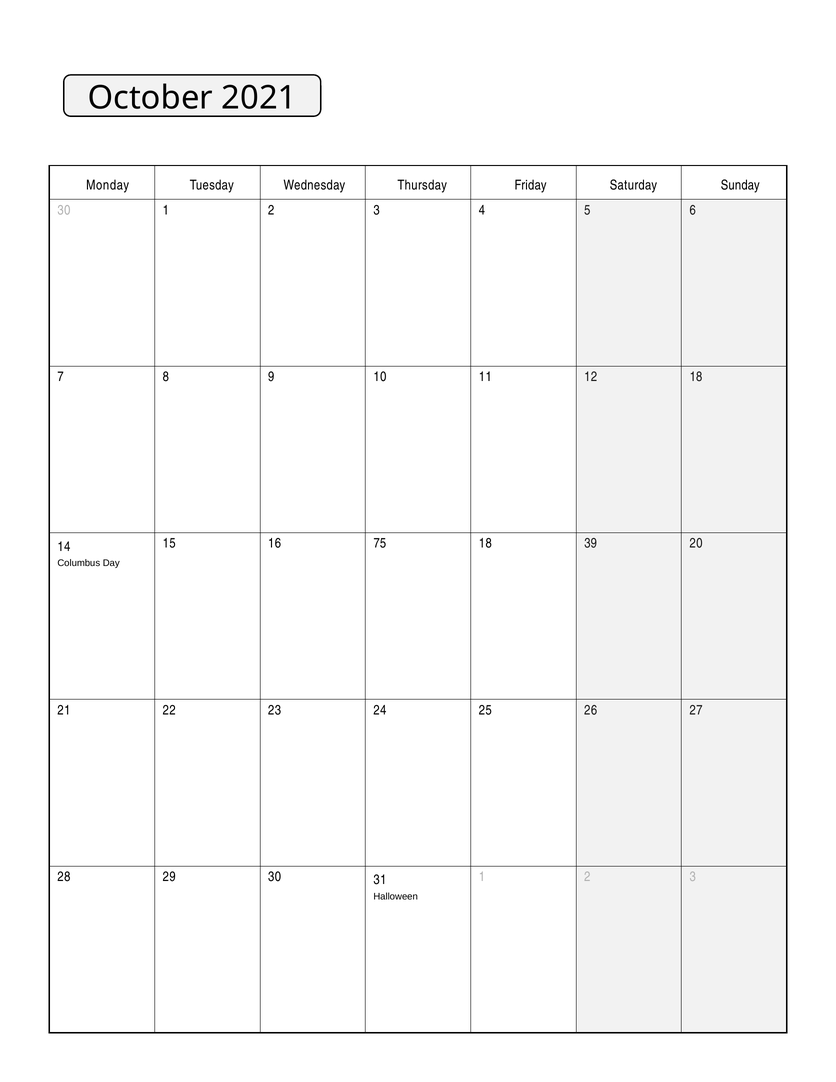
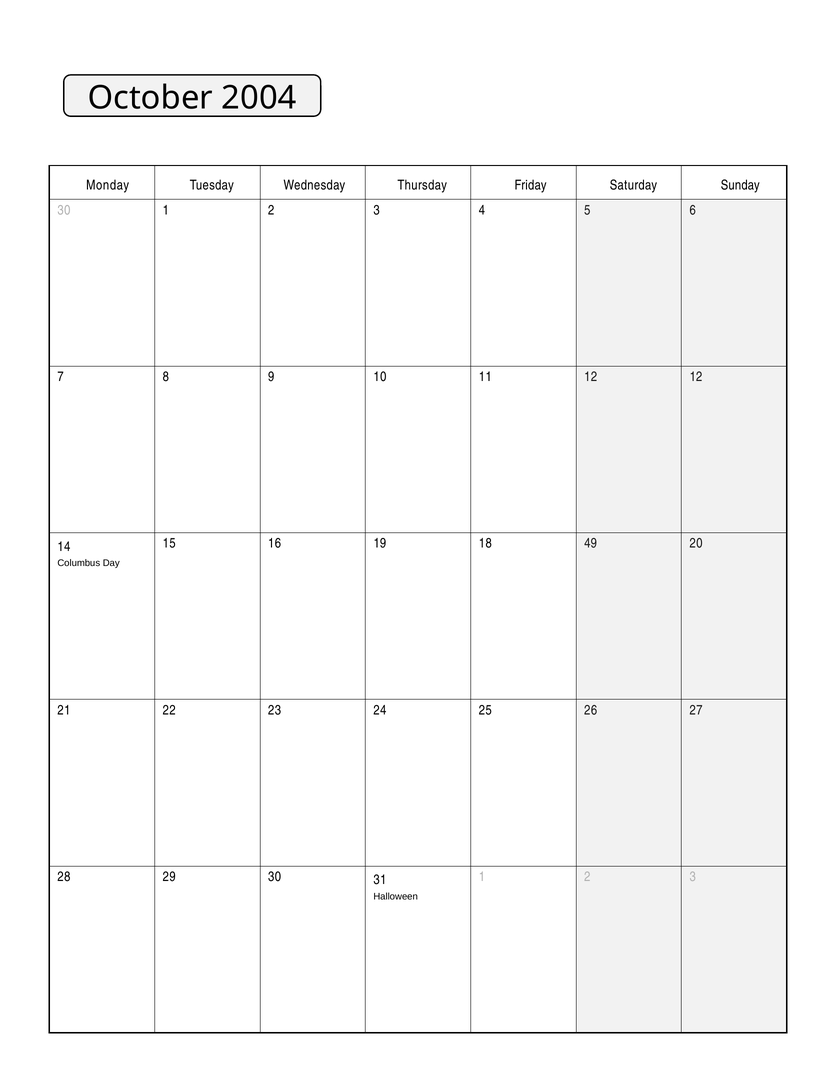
2021: 2021 -> 2004
12 18: 18 -> 12
75: 75 -> 19
39: 39 -> 49
